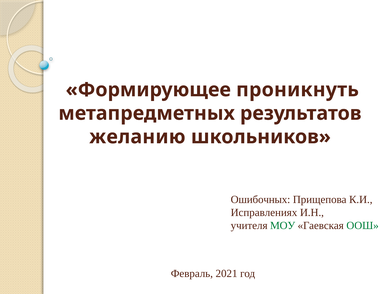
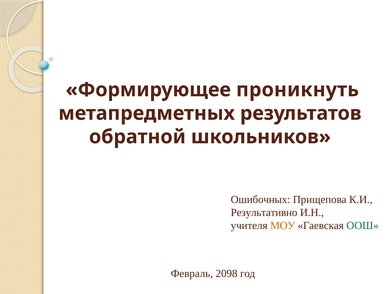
желанию: желанию -> обратной
Исправлениях: Исправлениях -> Результативно
МОУ colour: green -> orange
2021: 2021 -> 2098
